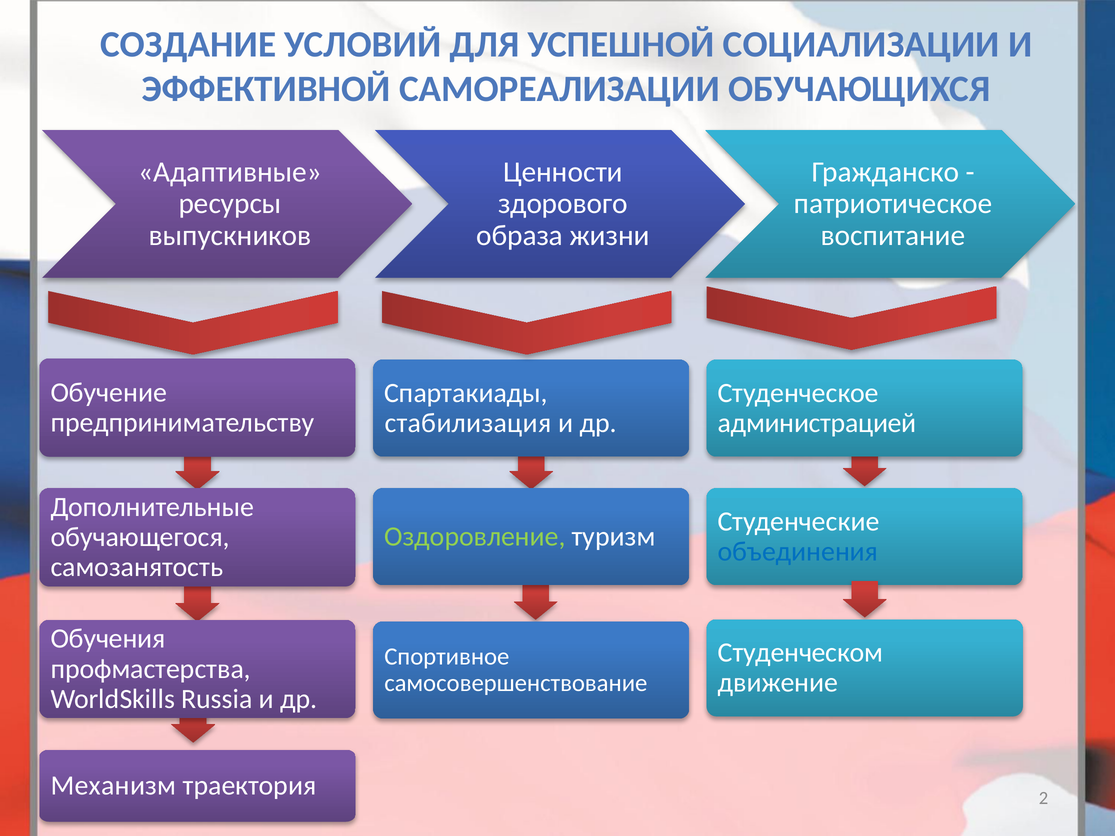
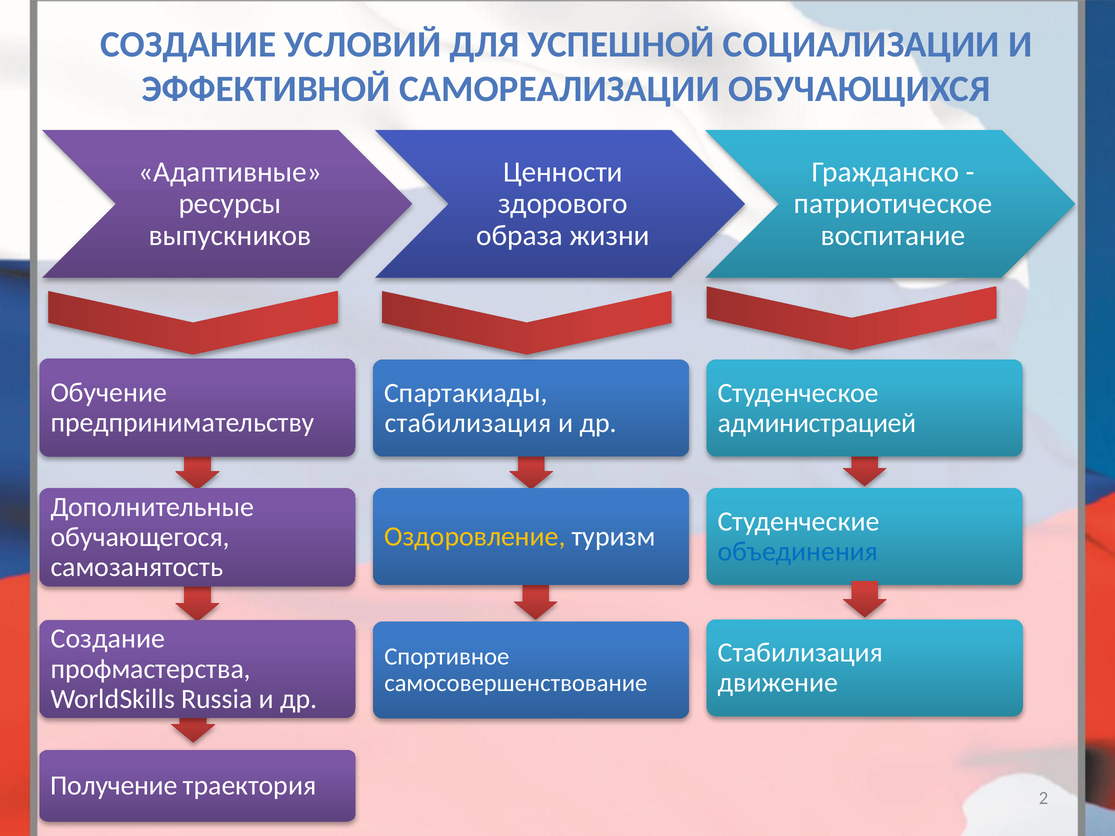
Оздоровление colour: light green -> yellow
Обучения at (108, 639): Обучения -> Создание
Студенческом at (800, 653): Студенческом -> Стабилизация
Механизм: Механизм -> Получение
